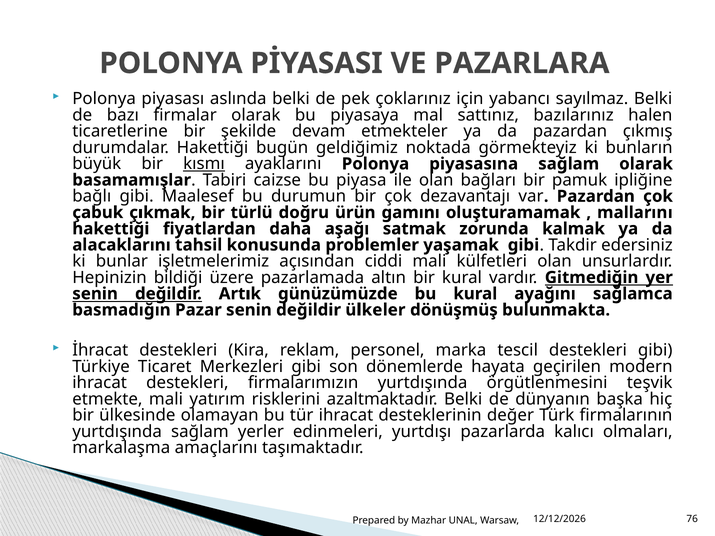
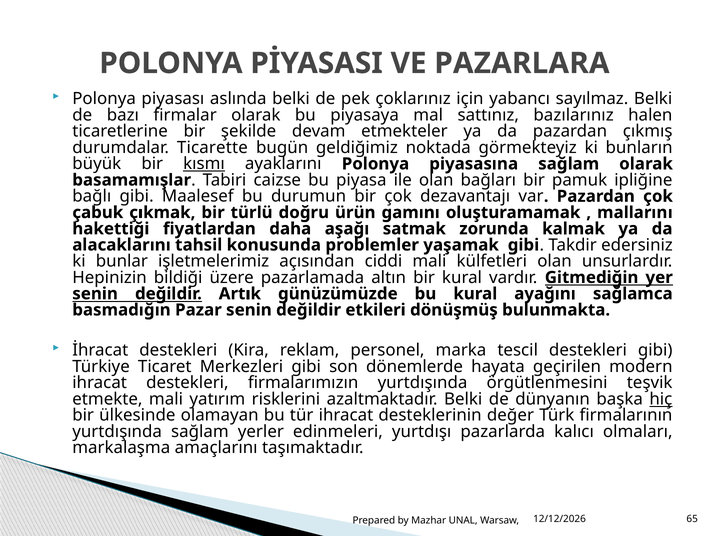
durumdalar Hakettiği: Hakettiği -> Ticarette
ülkeler: ülkeler -> etkileri
hiç underline: none -> present
76: 76 -> 65
